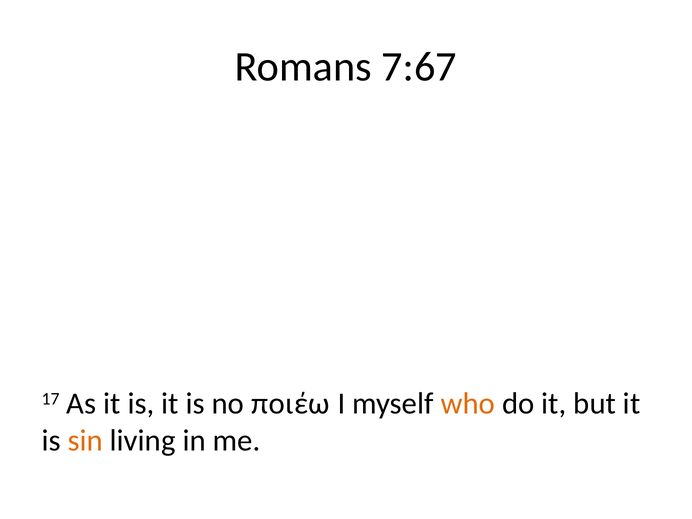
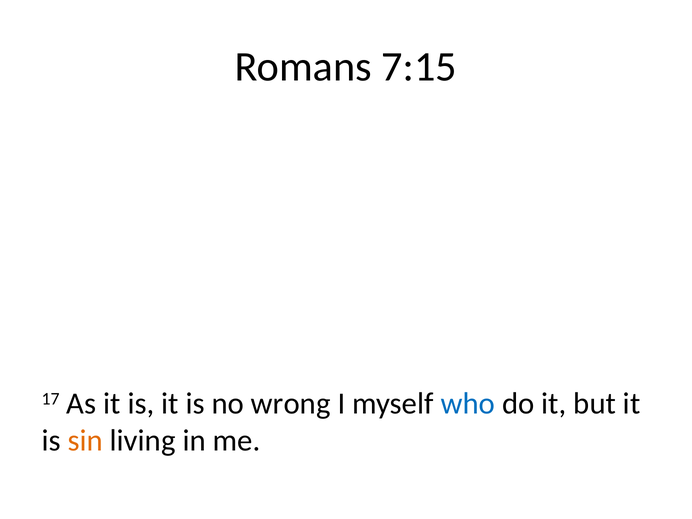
7:67: 7:67 -> 7:15
ποιέω: ποιέω -> wrong
who colour: orange -> blue
